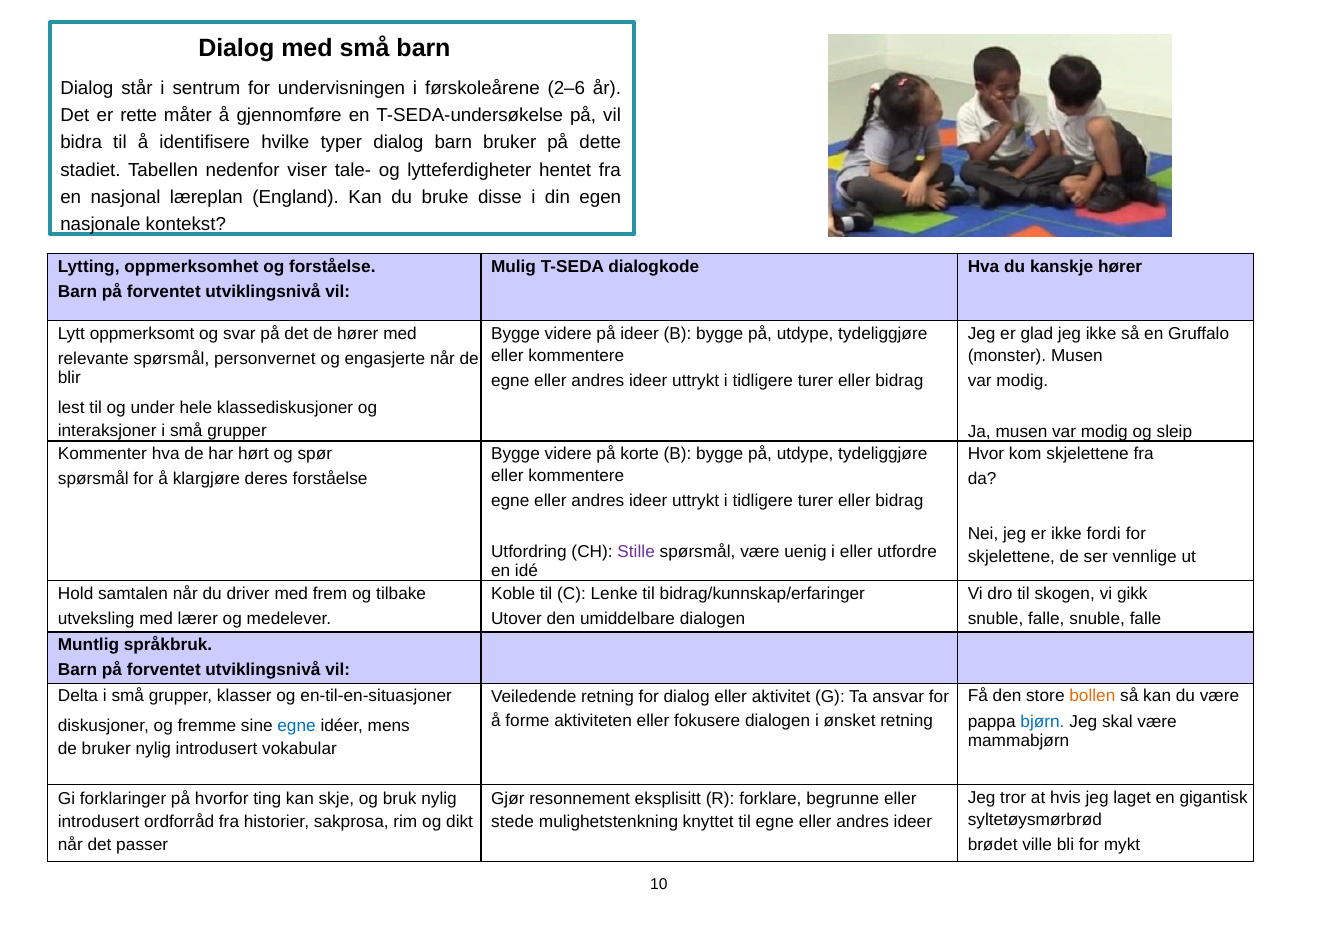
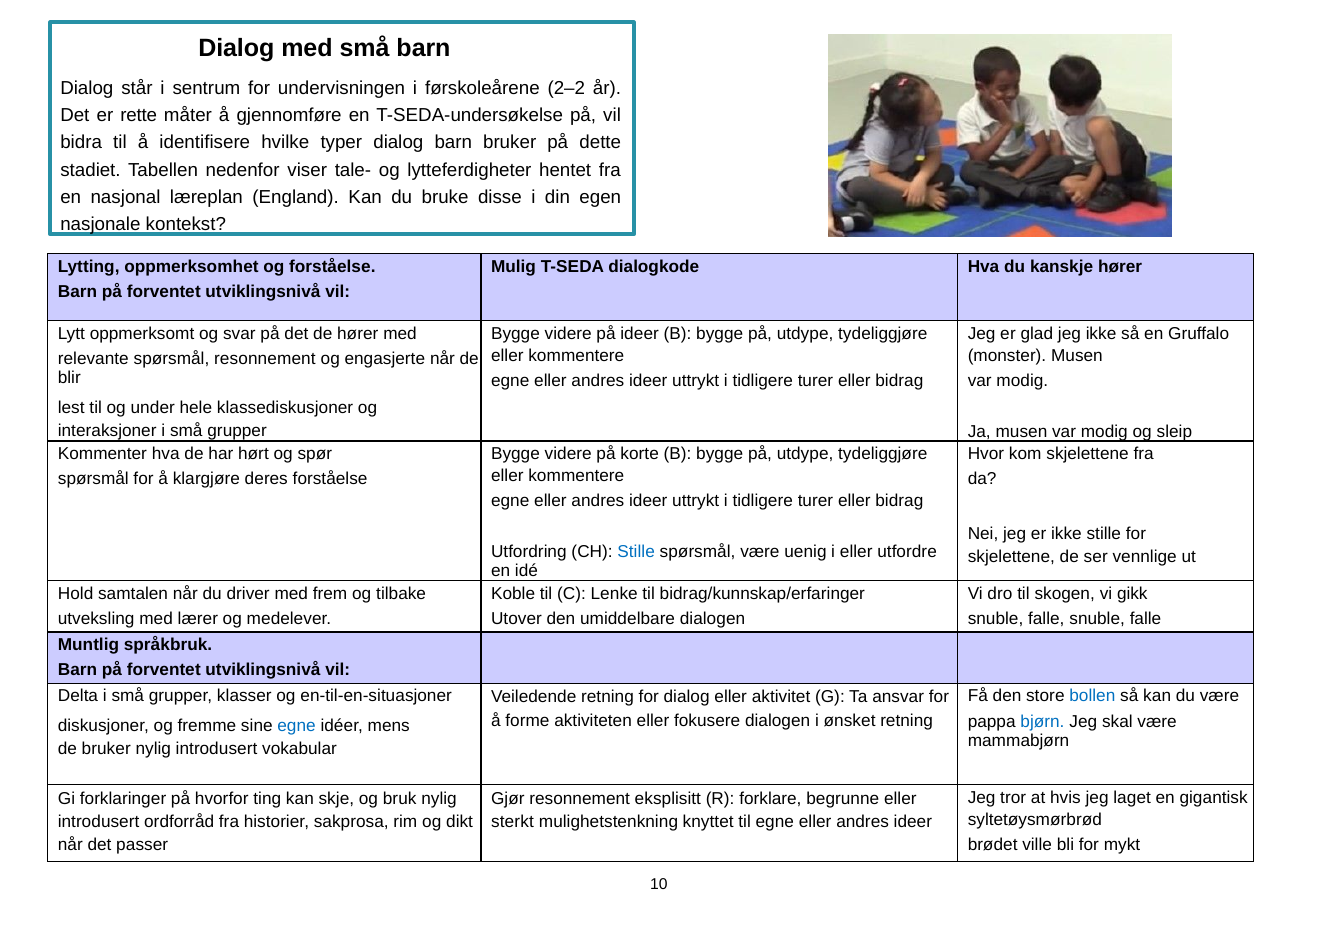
2–6: 2–6 -> 2–2
spørsmål personvernet: personvernet -> resonnement
ikke fordi: fordi -> stille
Stille at (636, 552) colour: purple -> blue
bollen colour: orange -> blue
stede: stede -> sterkt
